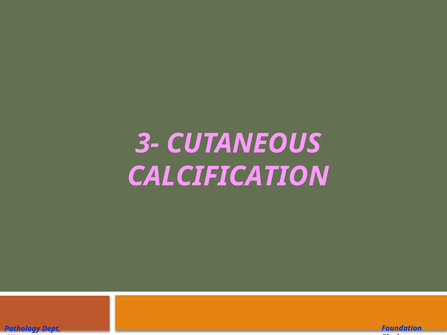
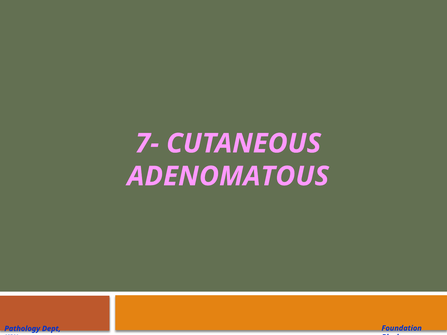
3-: 3- -> 7-
CALCIFICATION: CALCIFICATION -> ADENOMATOUS
